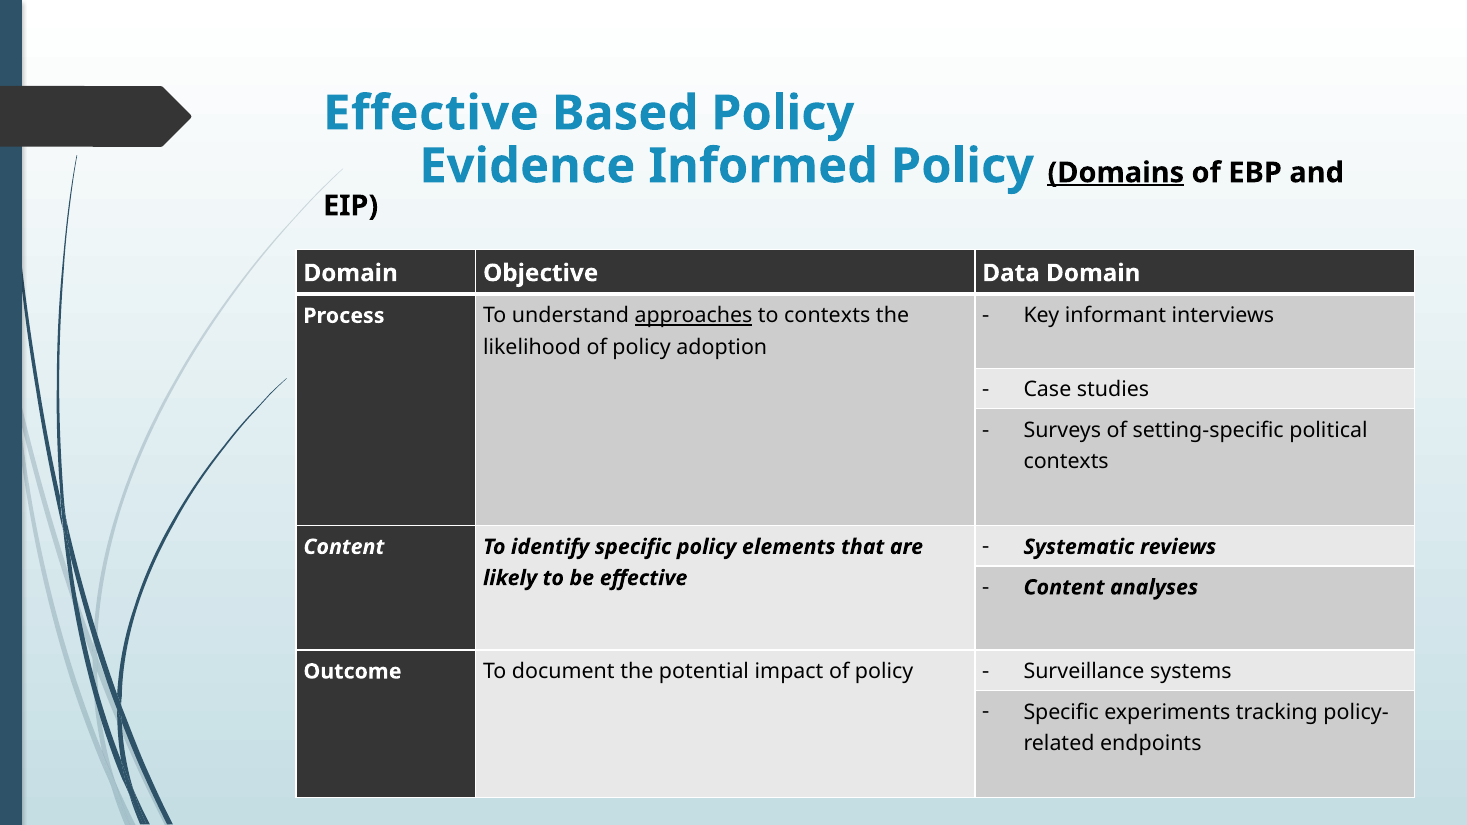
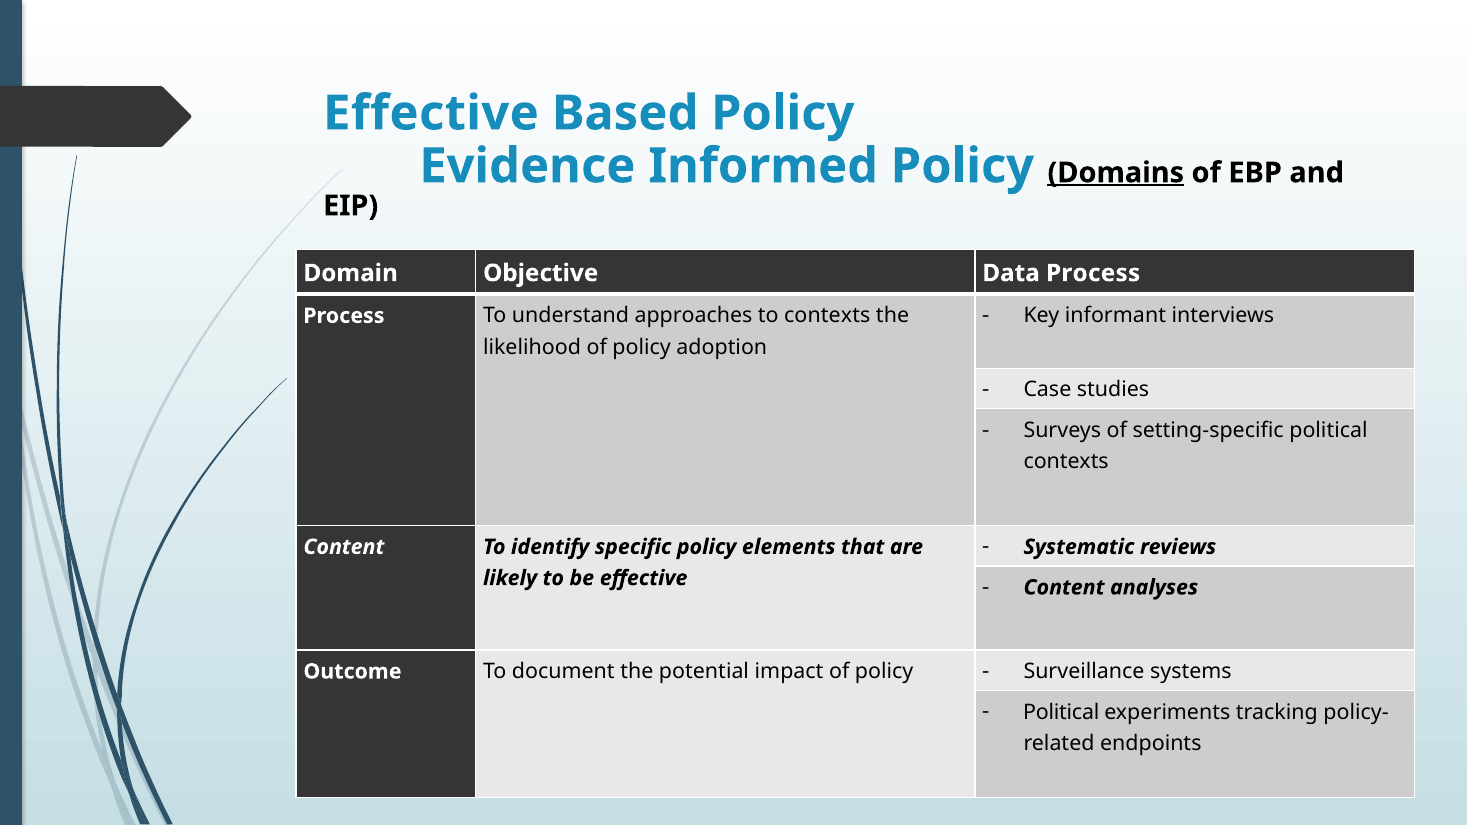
Data Domain: Domain -> Process
approaches underline: present -> none
Specific at (1061, 712): Specific -> Political
